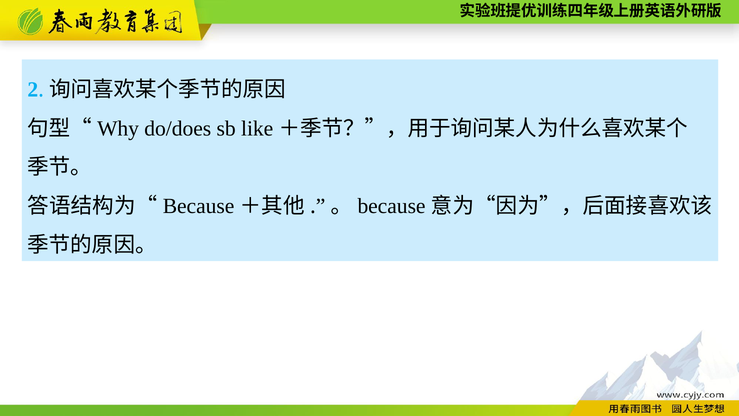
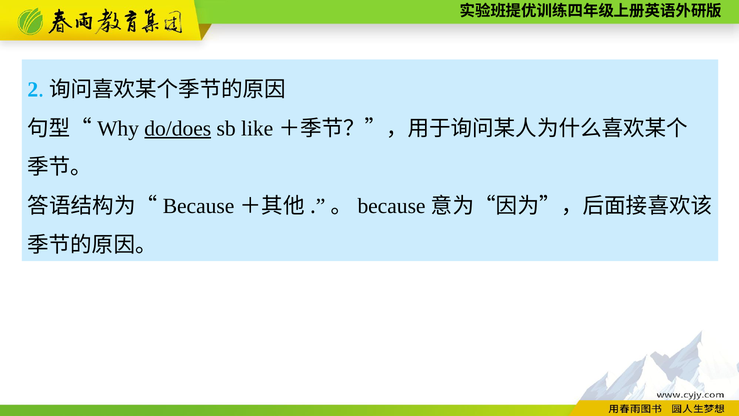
do/does underline: none -> present
